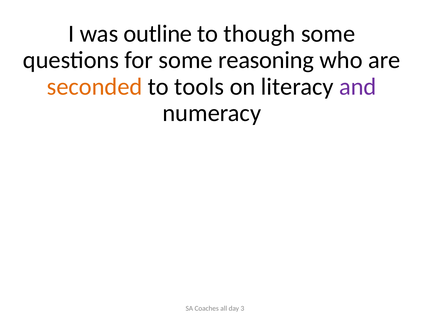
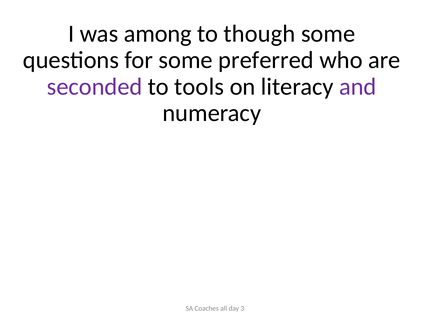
outline: outline -> among
reasoning: reasoning -> preferred
seconded colour: orange -> purple
